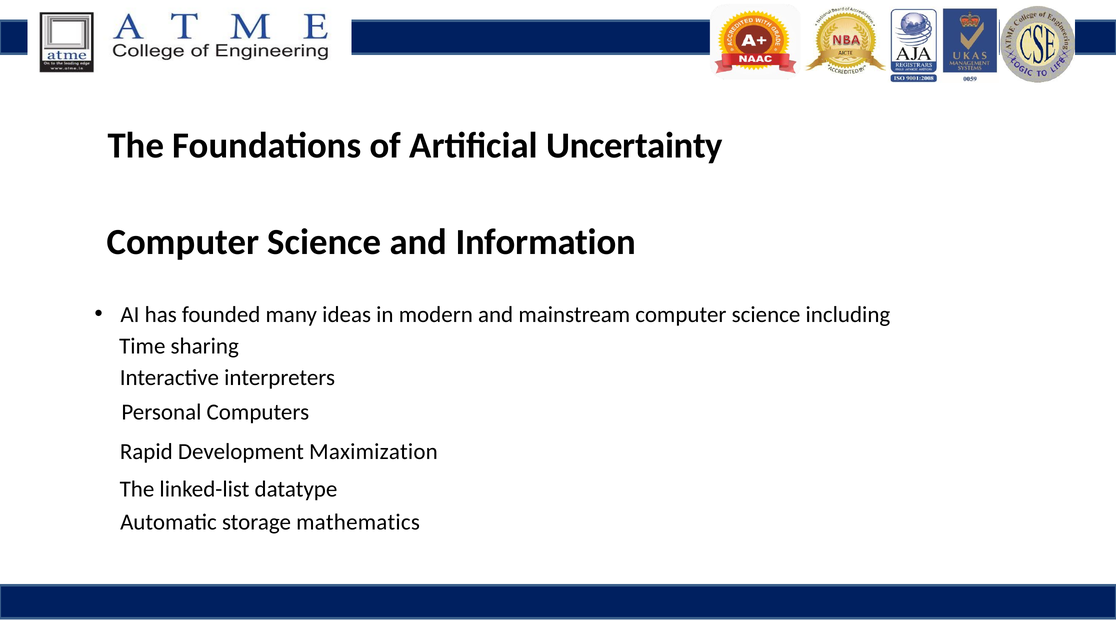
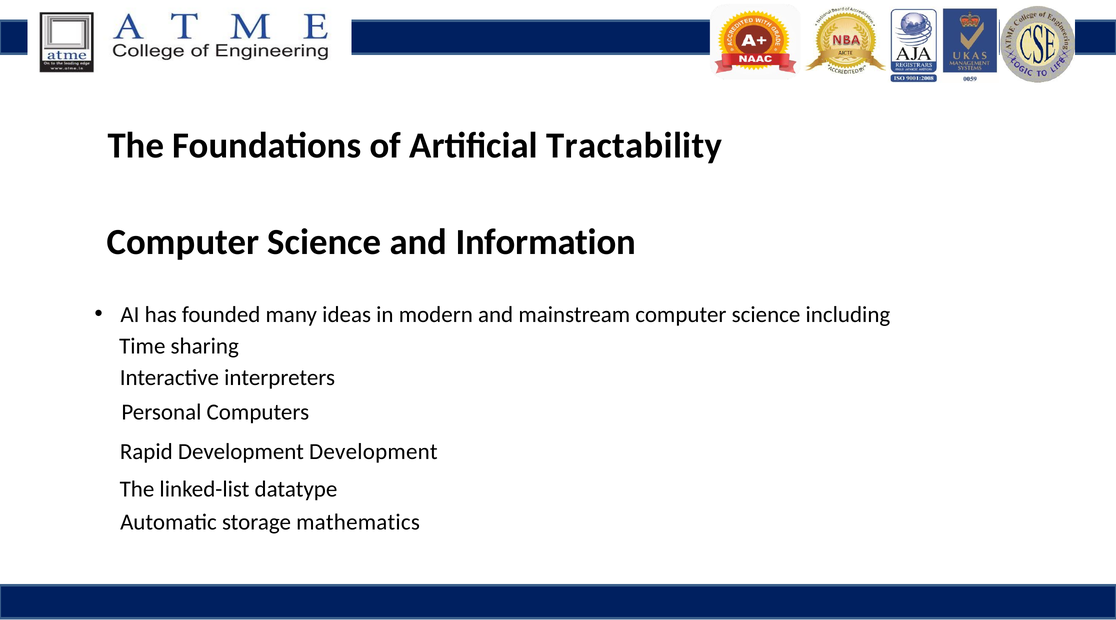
Uncertainty: Uncertainty -> Tractability
Development Maximization: Maximization -> Development
